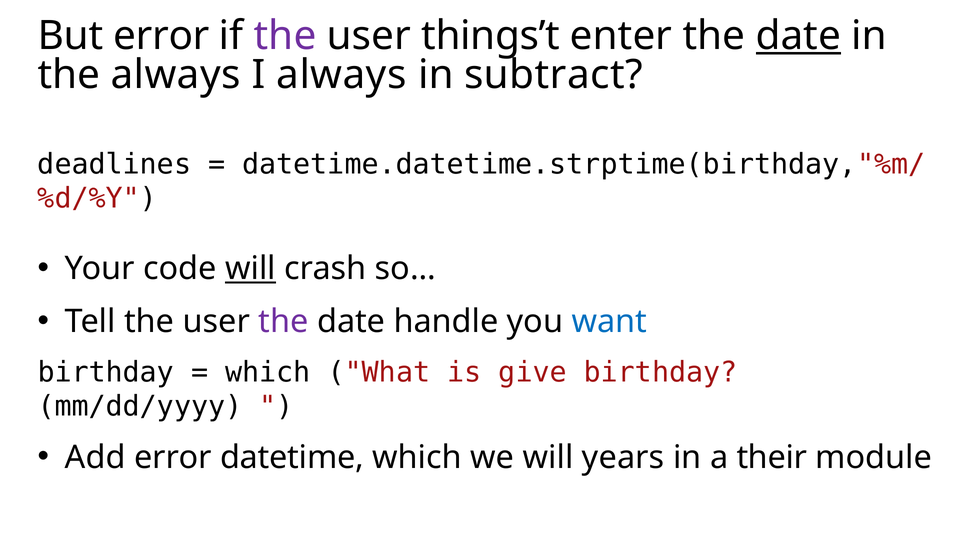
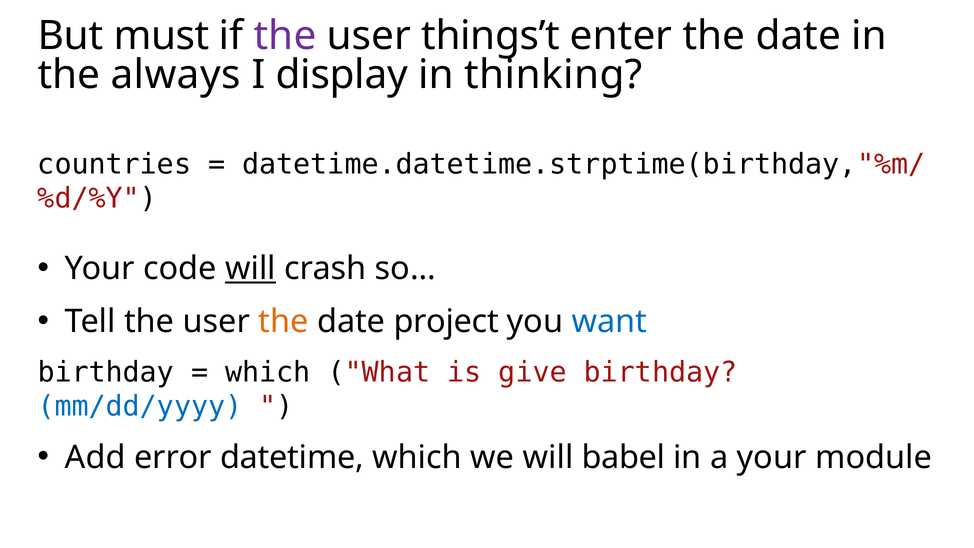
But error: error -> must
date at (798, 36) underline: present -> none
I always: always -> display
subtract: subtract -> thinking
deadlines: deadlines -> countries
the at (284, 322) colour: purple -> orange
handle: handle -> project
mm/dd/yyyy colour: black -> blue
years: years -> babel
a their: their -> your
